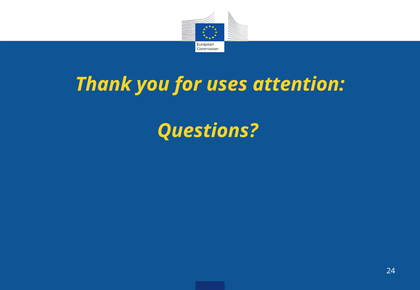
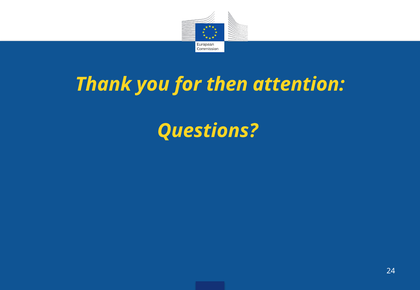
uses: uses -> then
